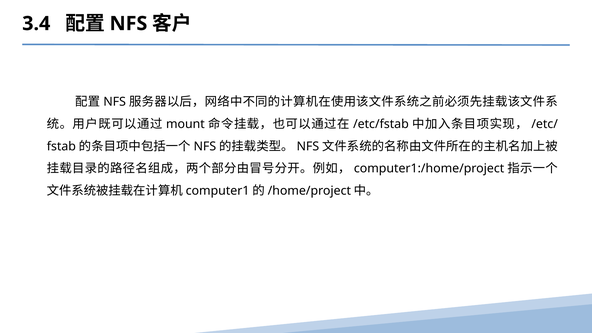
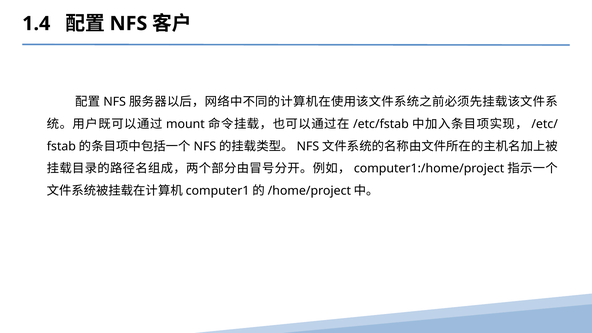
3.4: 3.4 -> 1.4
